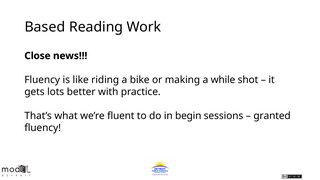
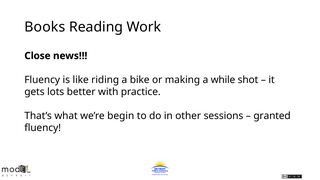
Based: Based -> Books
fluent: fluent -> begin
begin: begin -> other
